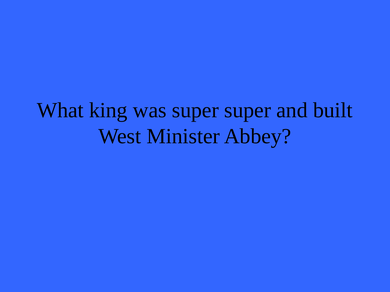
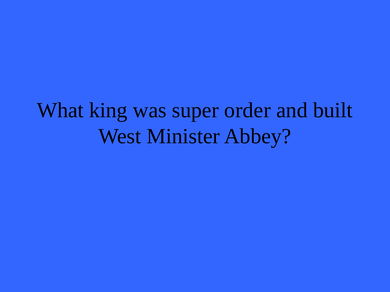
super super: super -> order
